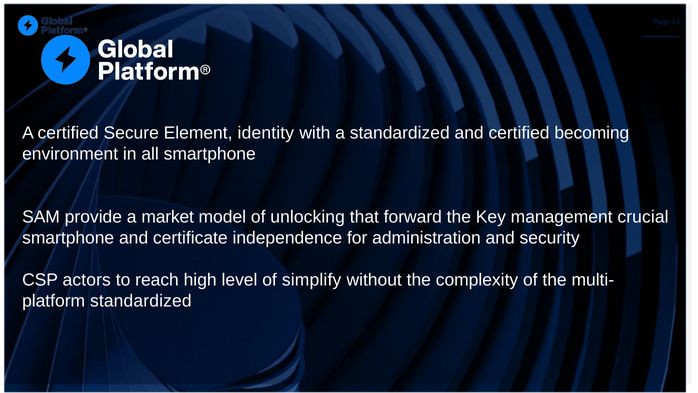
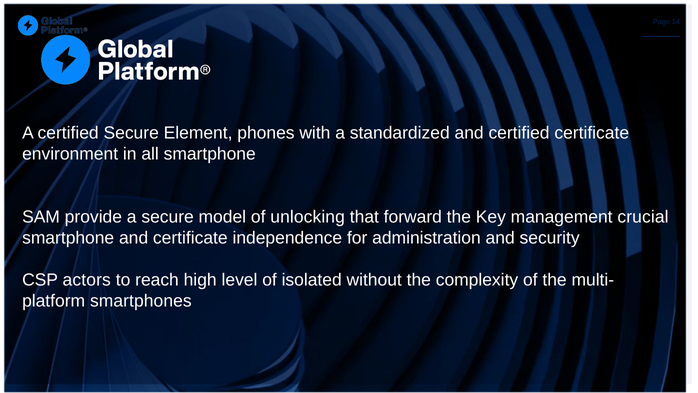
identity: identity -> phones
certified becoming: becoming -> certificate
a market: market -> secure
simplify: simplify -> isolated
standardized at (141, 300): standardized -> smartphones
